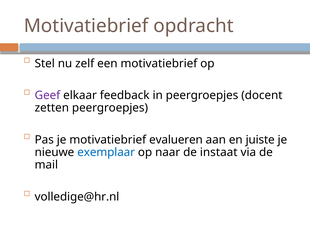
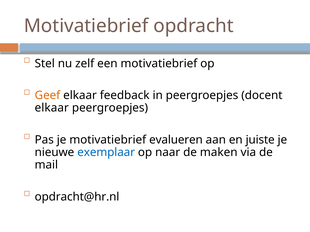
Geef colour: purple -> orange
zetten at (52, 108): zetten -> elkaar
instaat: instaat -> maken
volledige@hr.nl: volledige@hr.nl -> opdracht@hr.nl
